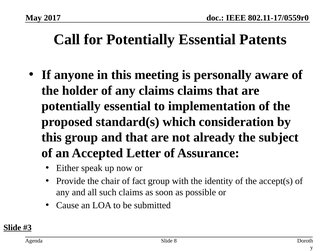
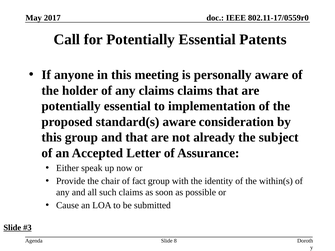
standard(s which: which -> aware
accept(s: accept(s -> within(s
